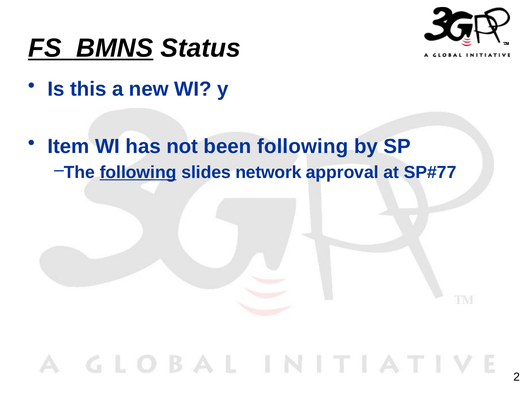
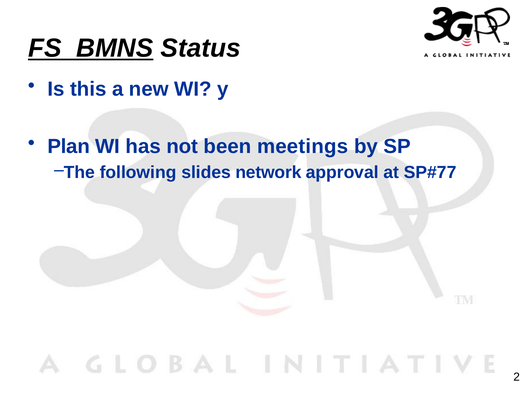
Item: Item -> Plan
been following: following -> meetings
following at (138, 172) underline: present -> none
